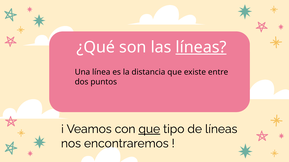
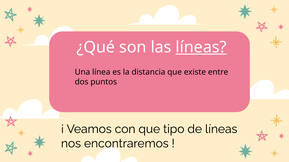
que at (149, 129) underline: present -> none
